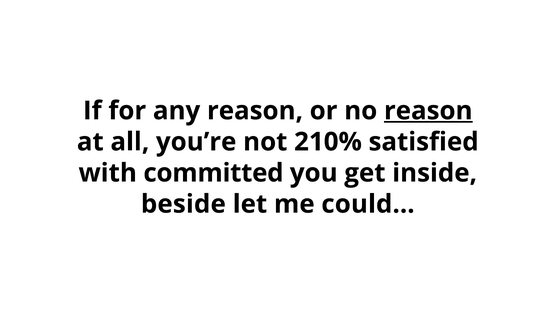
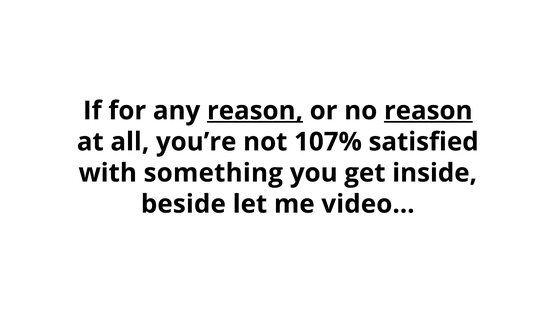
reason at (255, 111) underline: none -> present
210%: 210% -> 107%
committed: committed -> something
could…: could… -> video…
